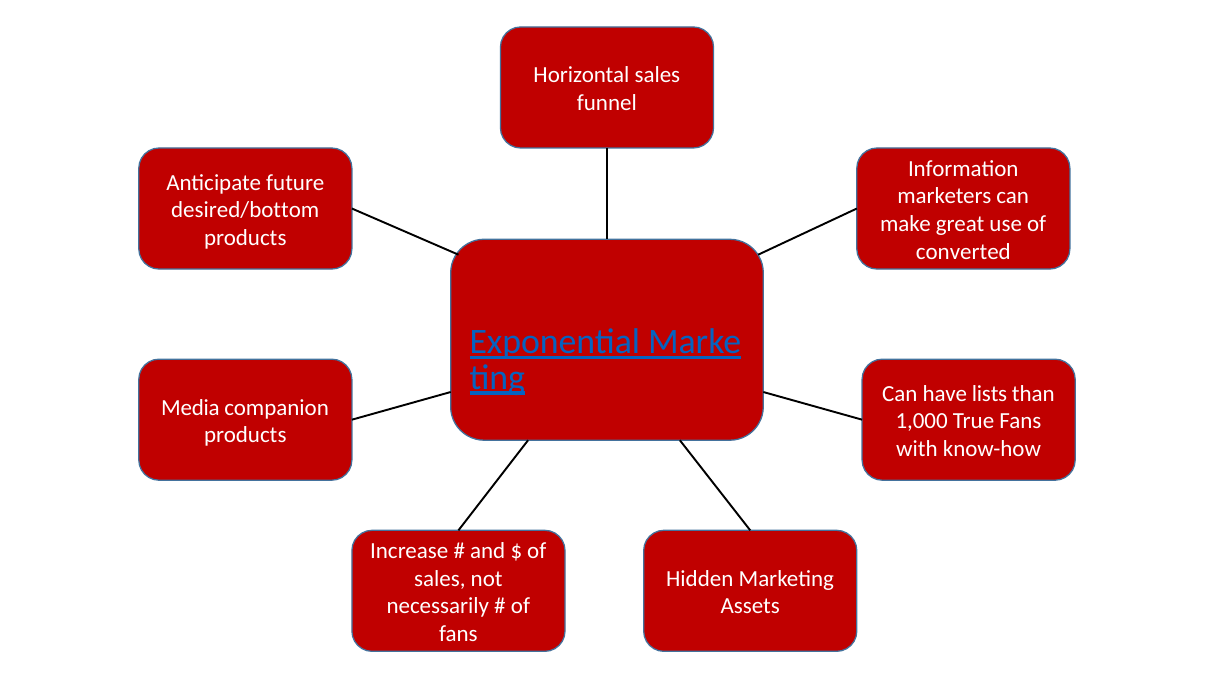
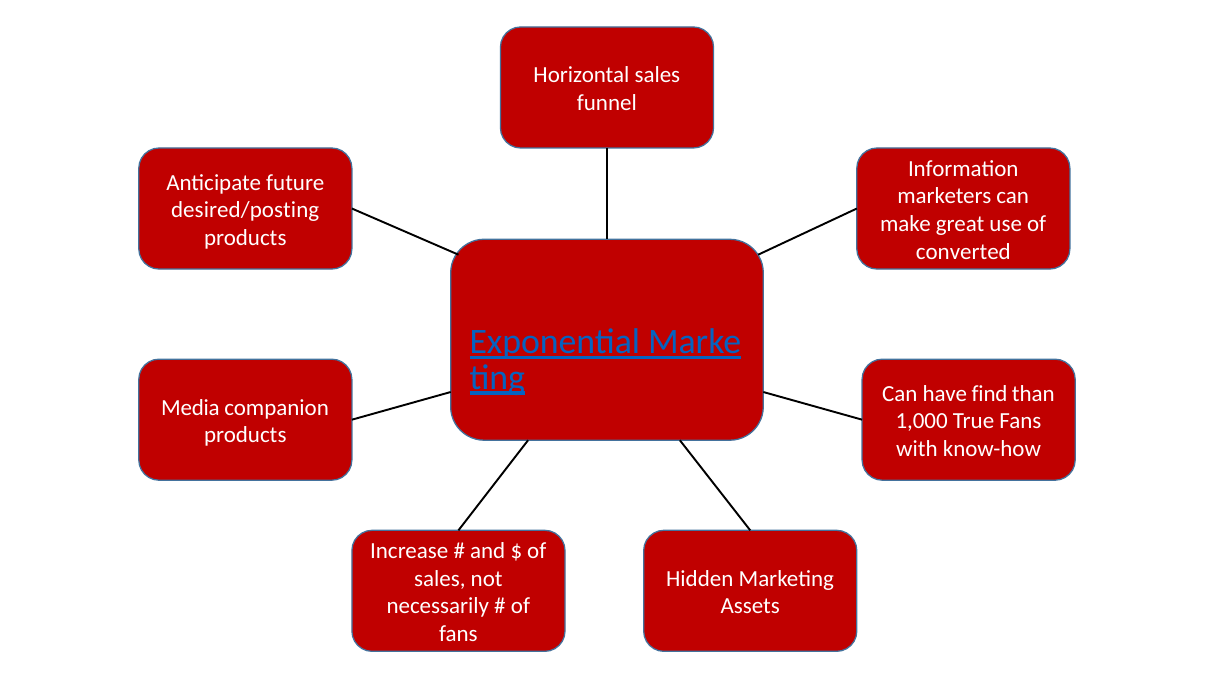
desired/bottom: desired/bottom -> desired/posting
lists: lists -> find
